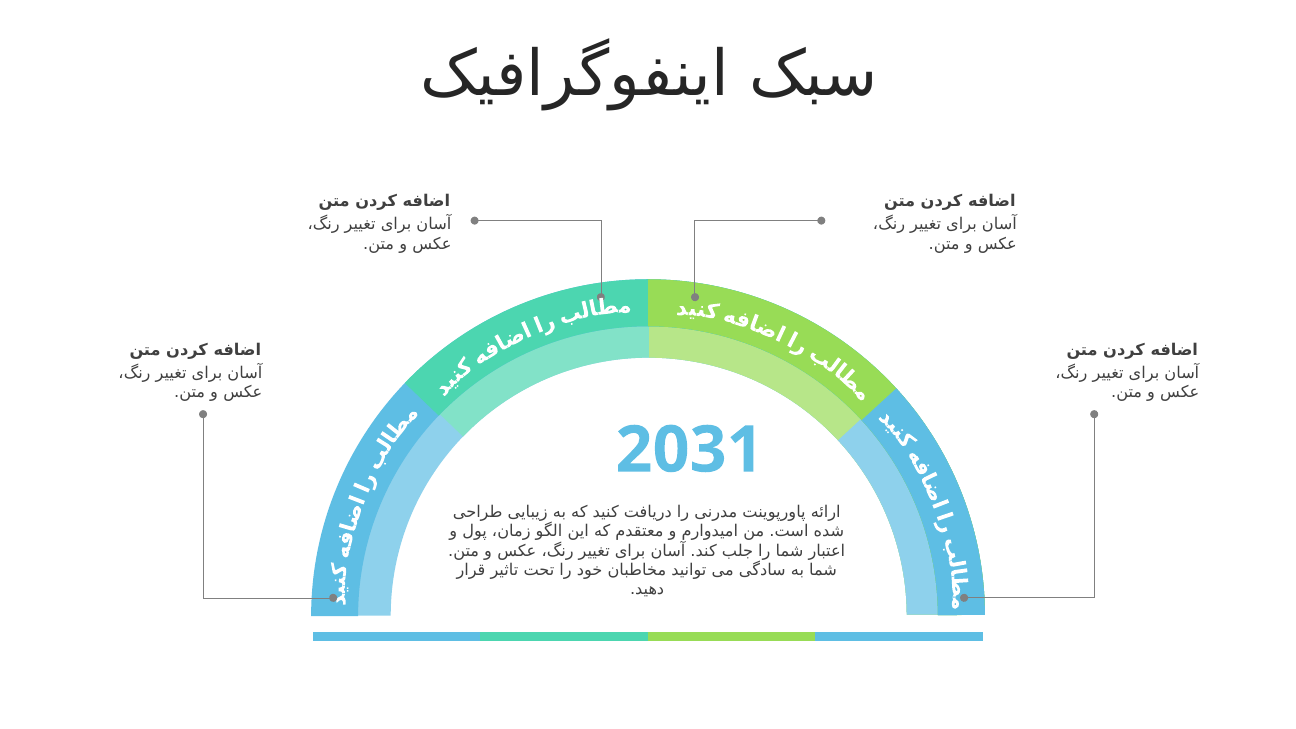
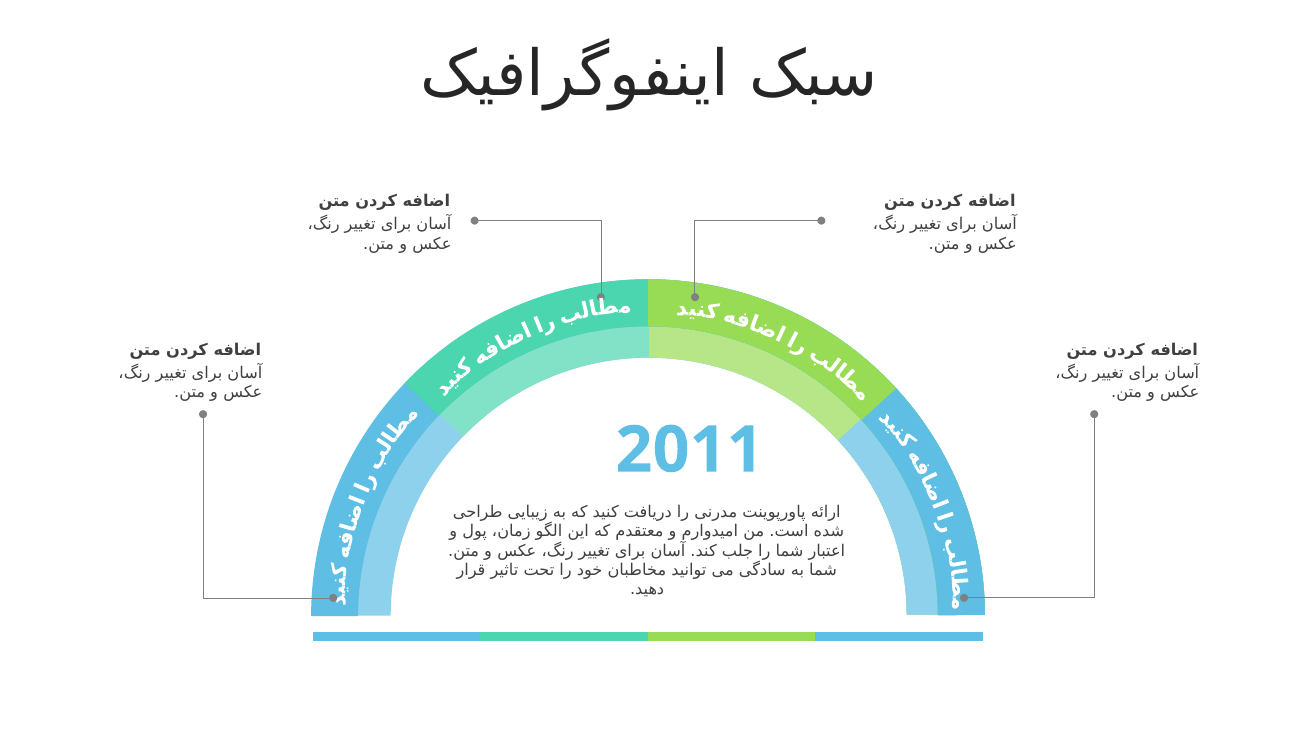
2031: 2031 -> 2011
